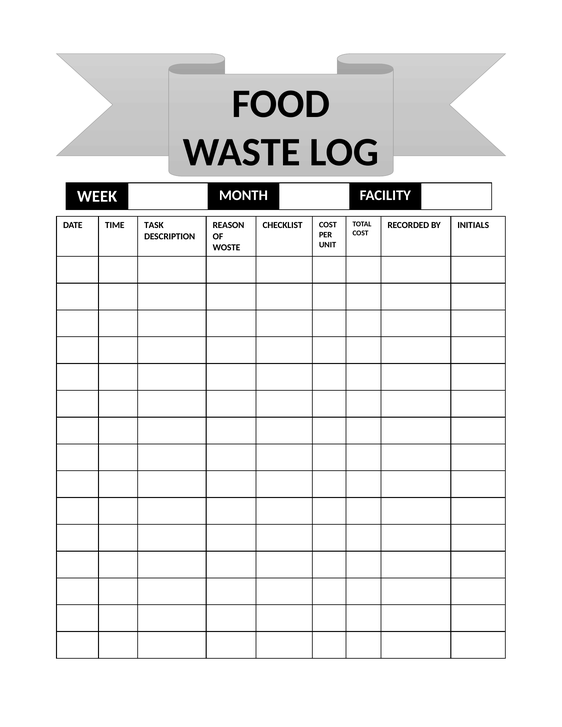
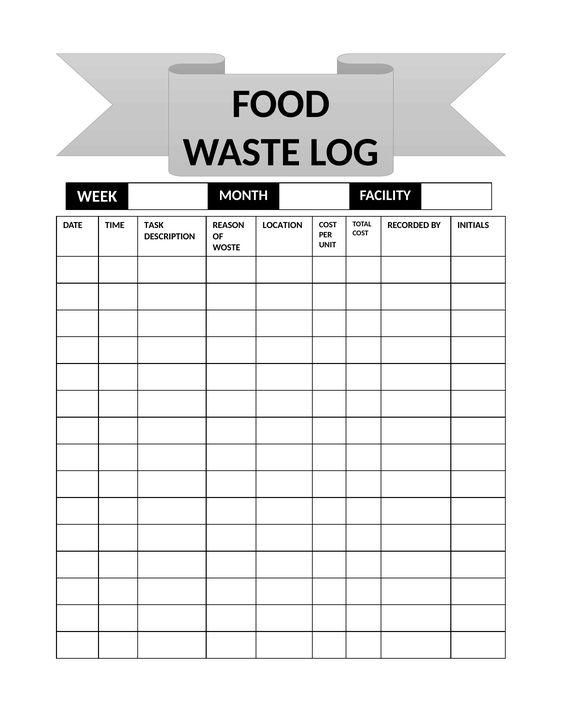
CHECKLIST: CHECKLIST -> LOCATION
